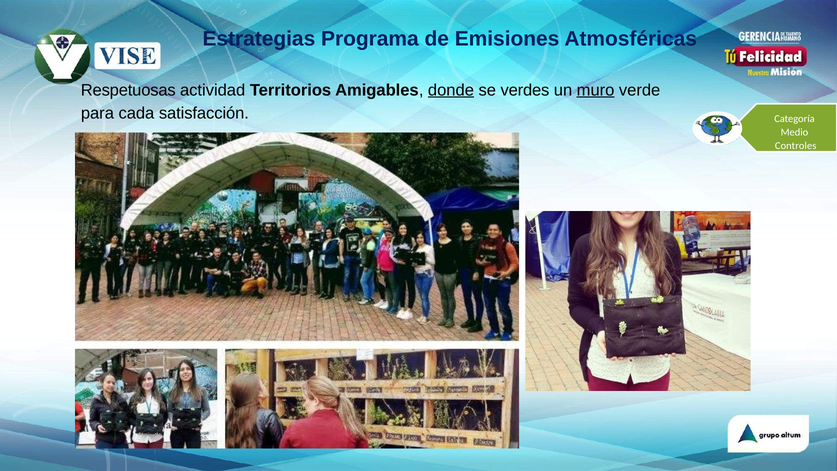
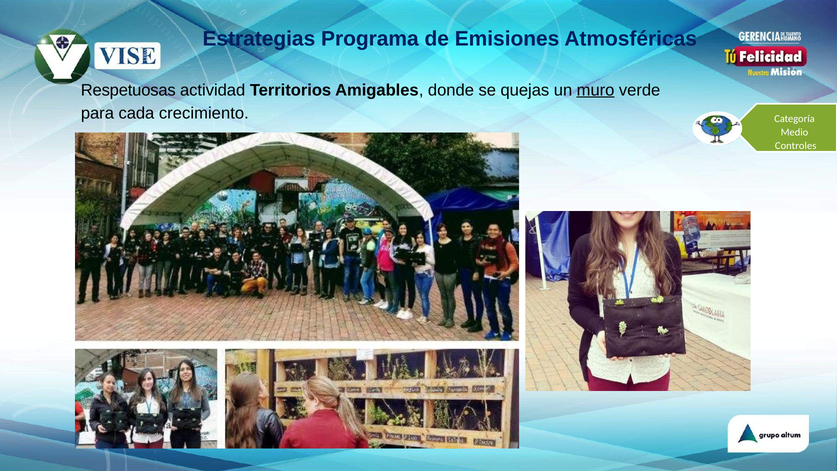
donde underline: present -> none
verdes: verdes -> quejas
satisfacción: satisfacción -> crecimiento
